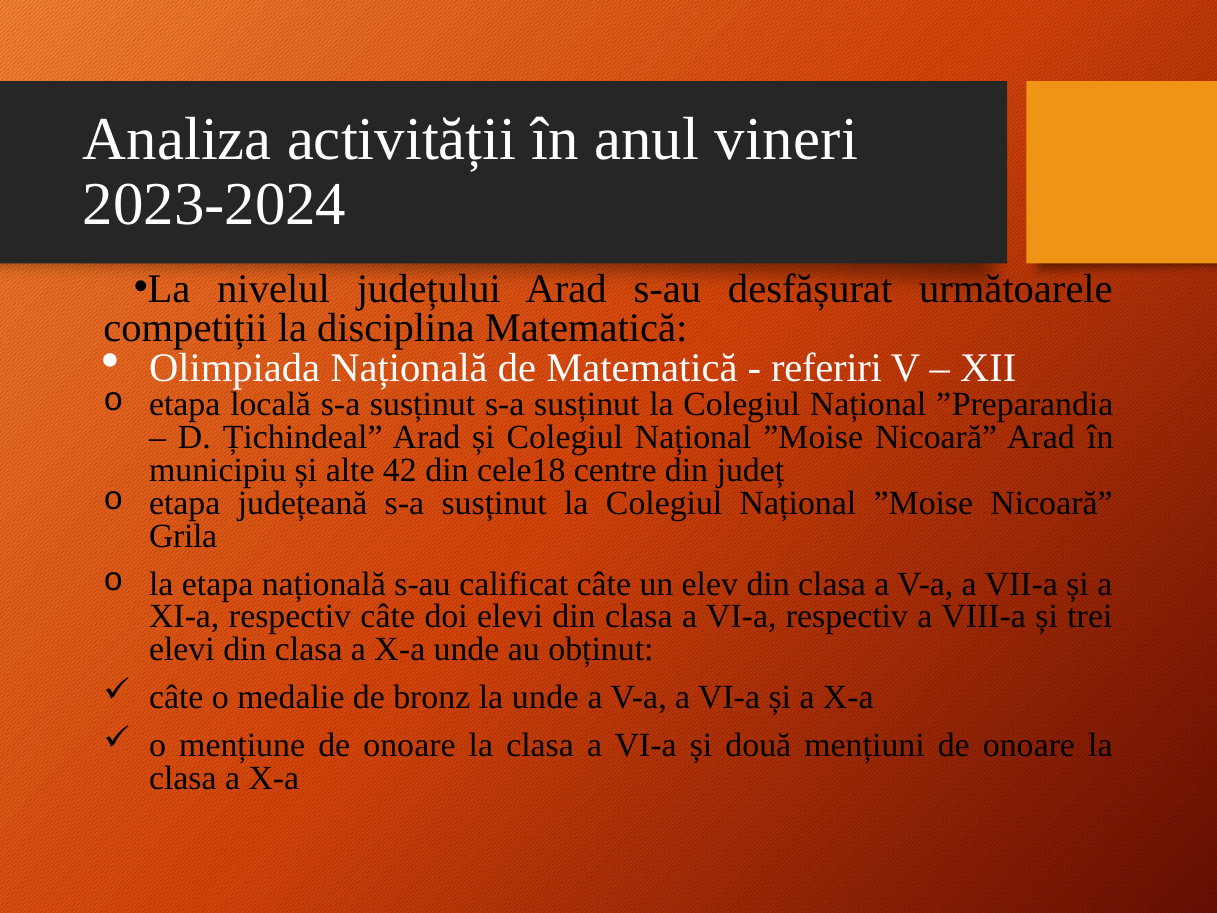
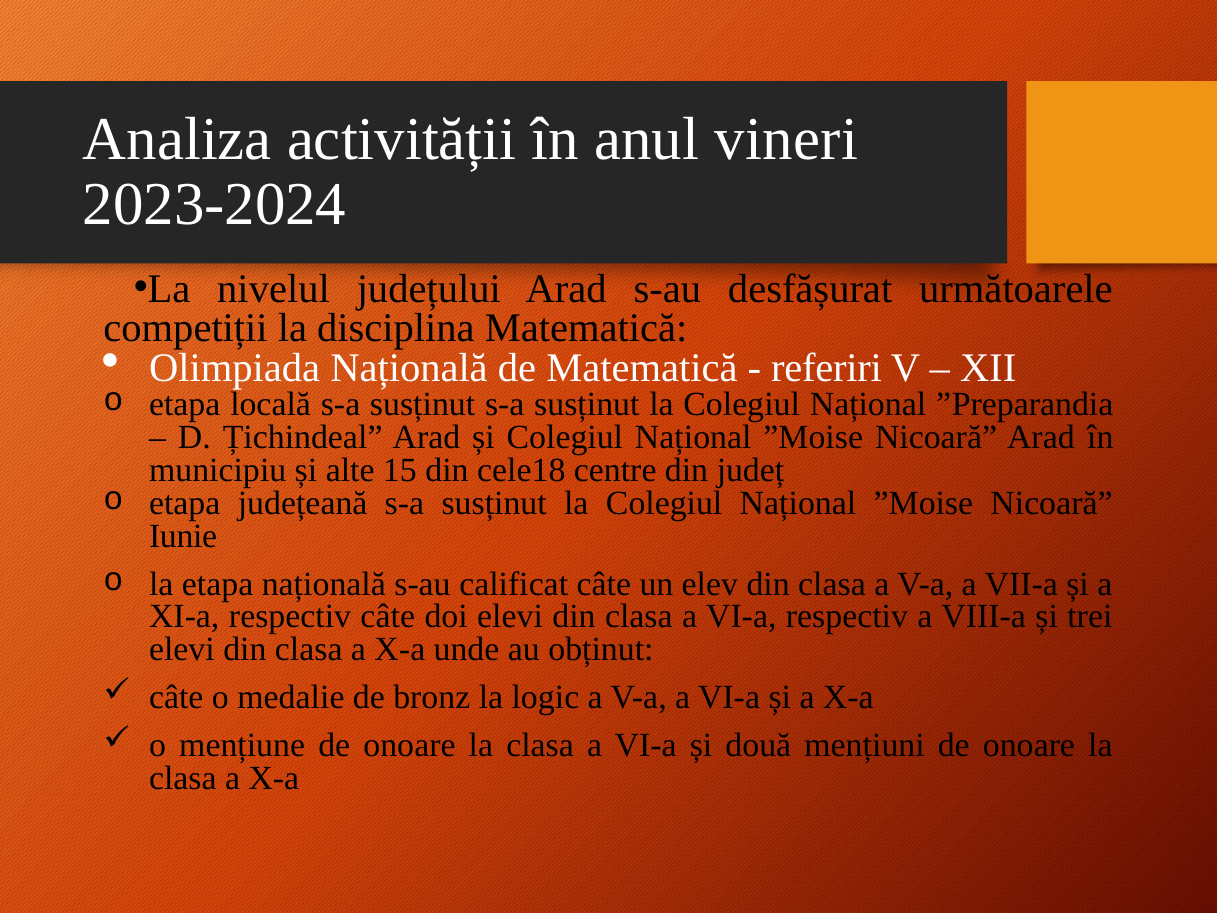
42: 42 -> 15
Grila: Grila -> Iunie
la unde: unde -> logic
